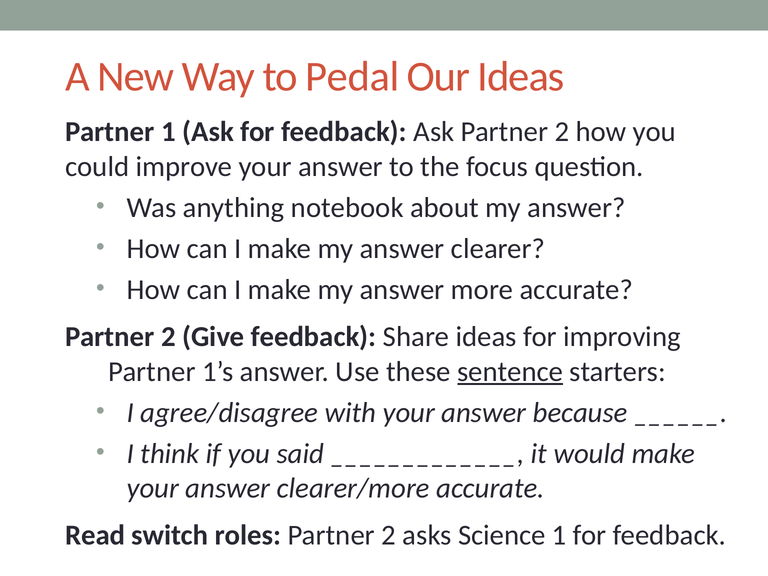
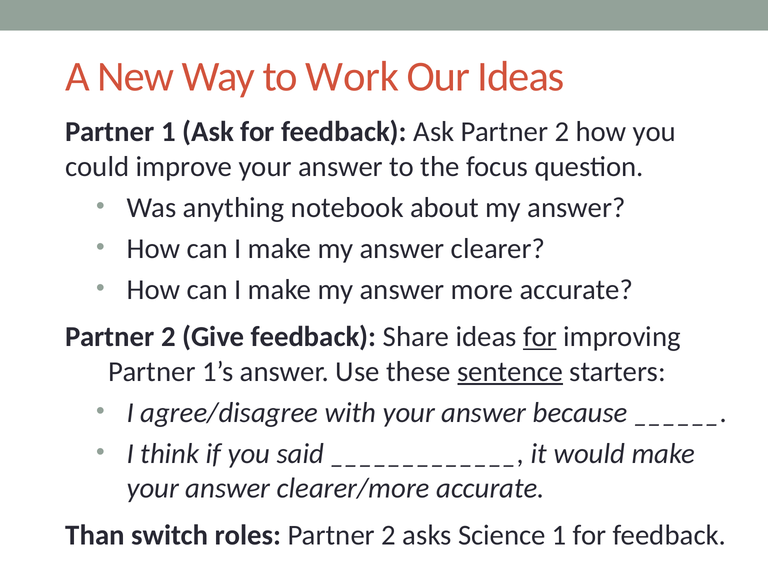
Pedal: Pedal -> Work
for at (540, 337) underline: none -> present
Read: Read -> Than
